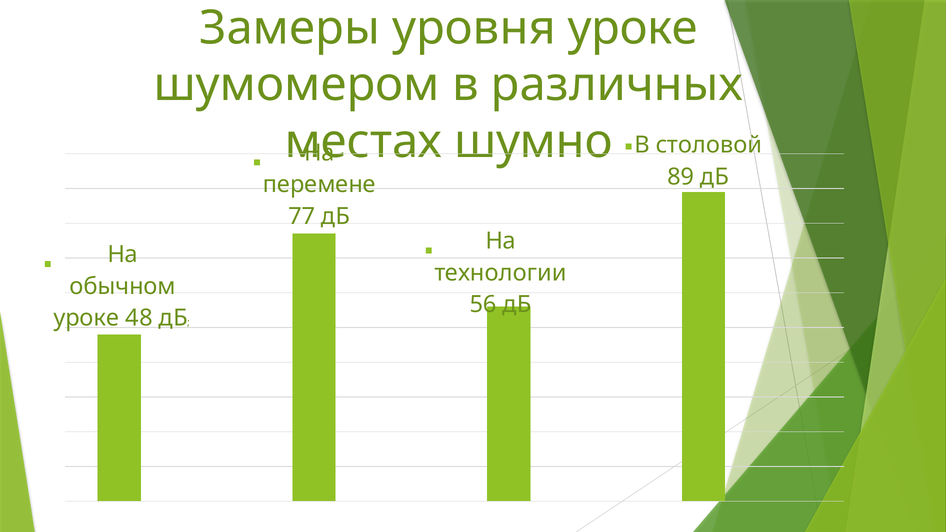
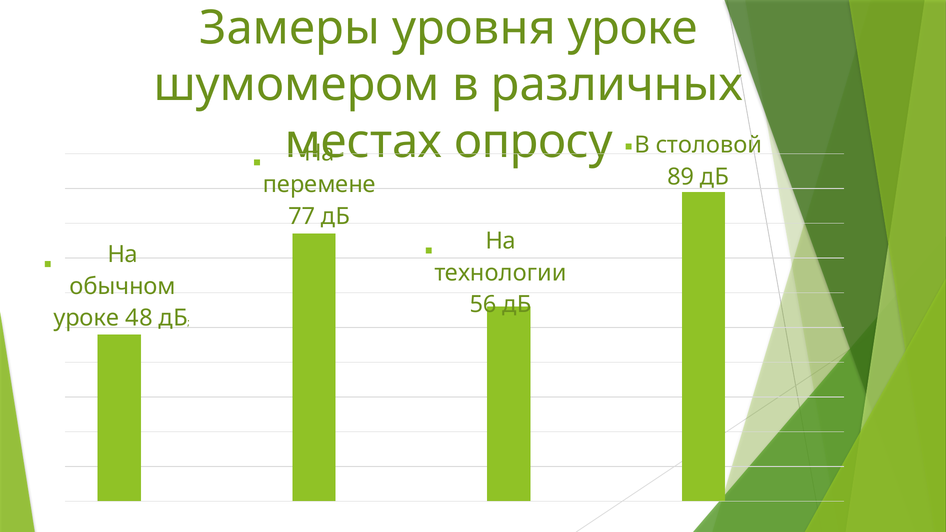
шумно: шумно -> опросу
